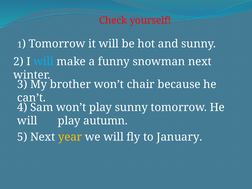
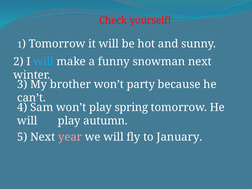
chair: chair -> party
play sunny: sunny -> spring
year colour: yellow -> pink
